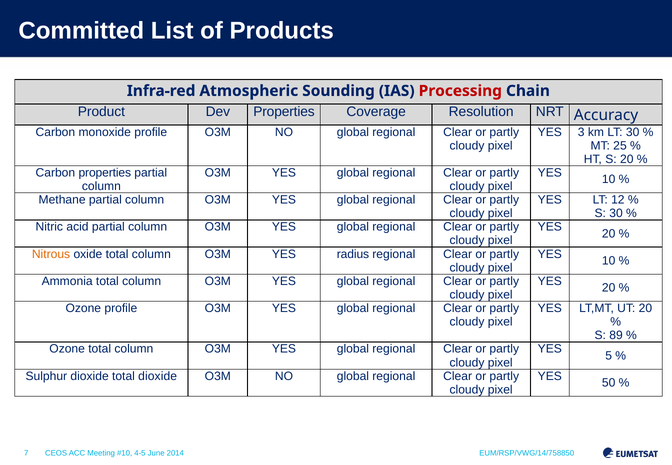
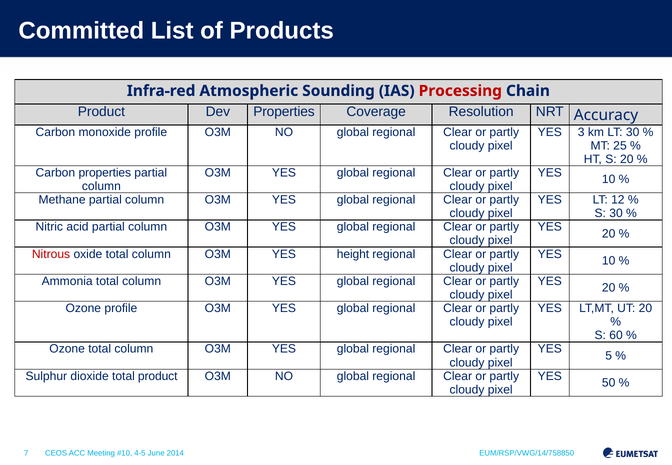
Nitrous colour: orange -> red
radius: radius -> height
89: 89 -> 60
total dioxide: dioxide -> product
